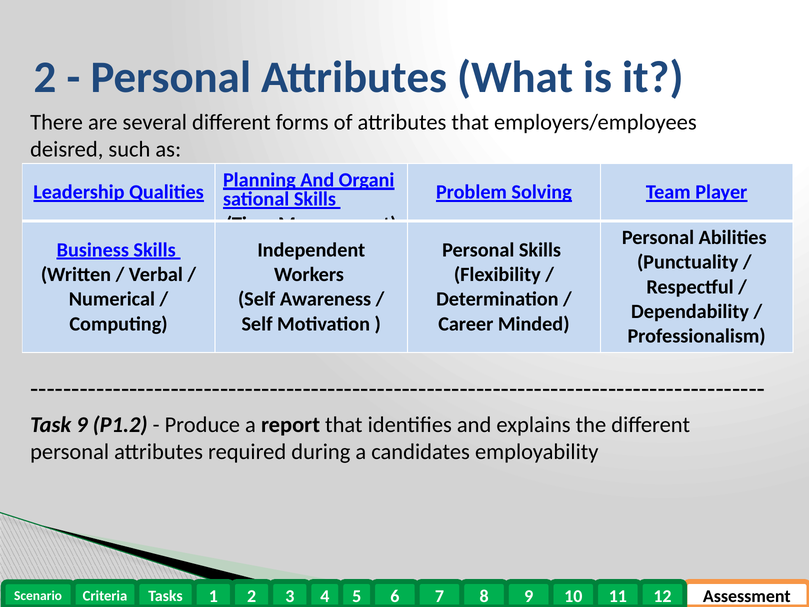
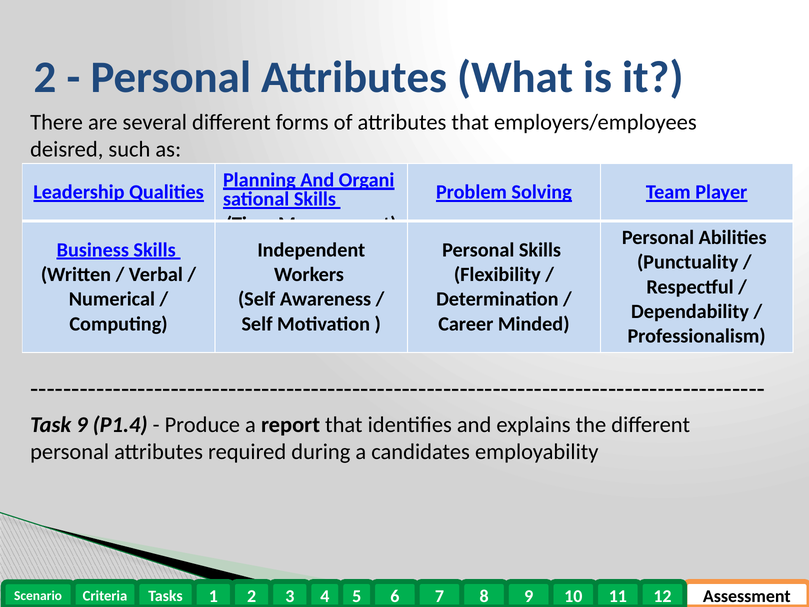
P1.2: P1.2 -> P1.4
